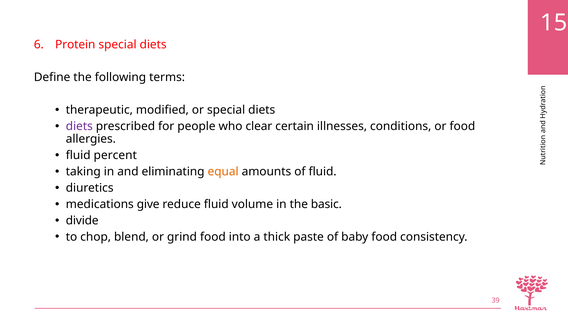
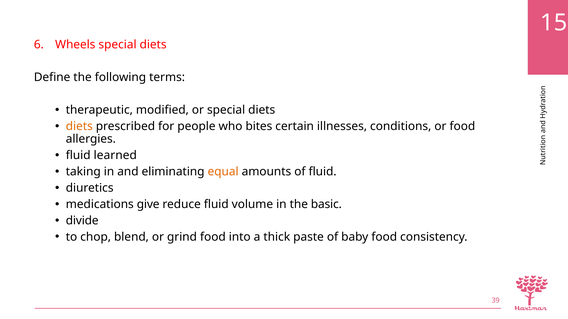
Protein: Protein -> Wheels
diets at (79, 126) colour: purple -> orange
clear: clear -> bites
percent: percent -> learned
